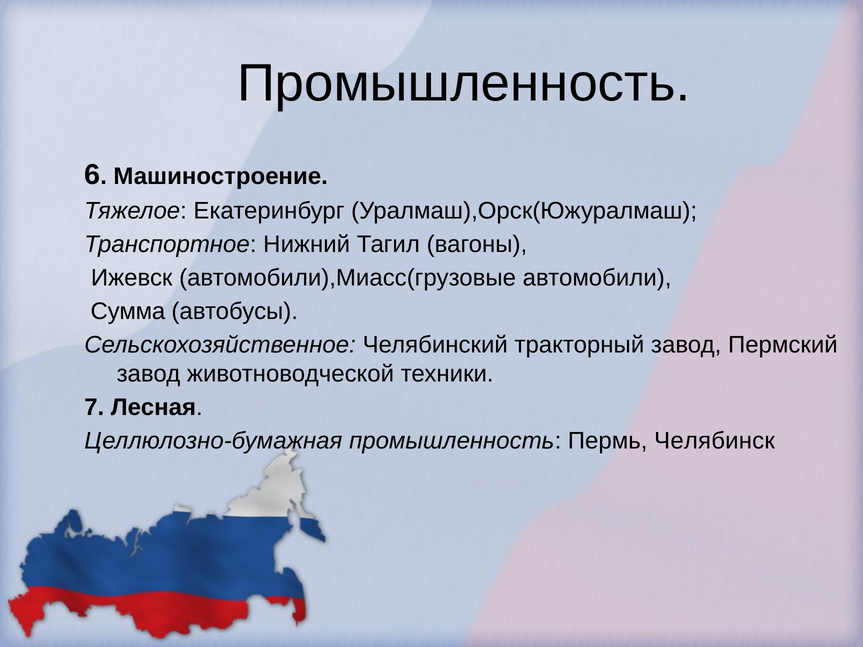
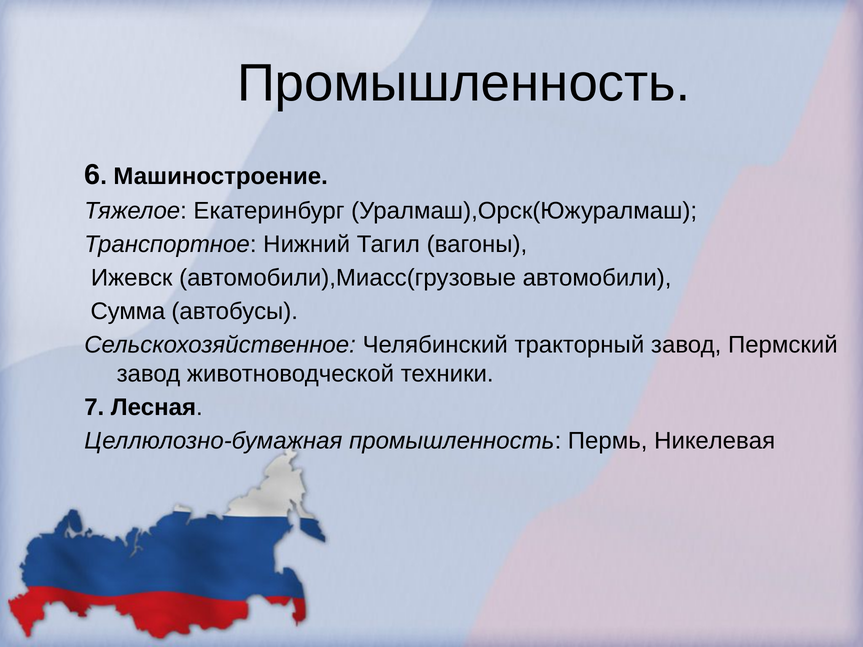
Челябинск: Челябинск -> Никелевая
